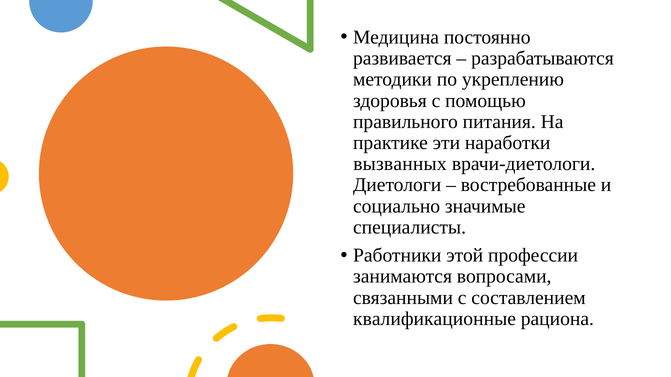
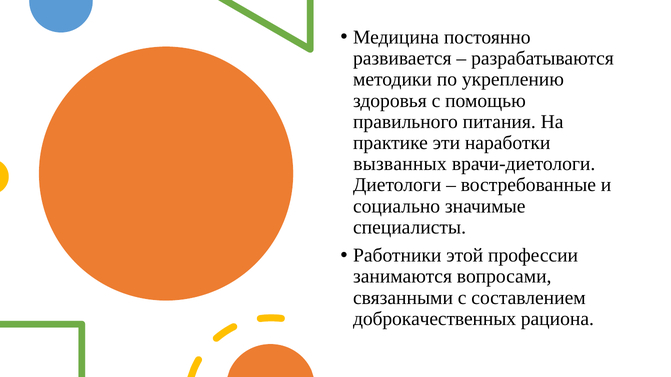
квалификационные: квалификационные -> доброкачественных
